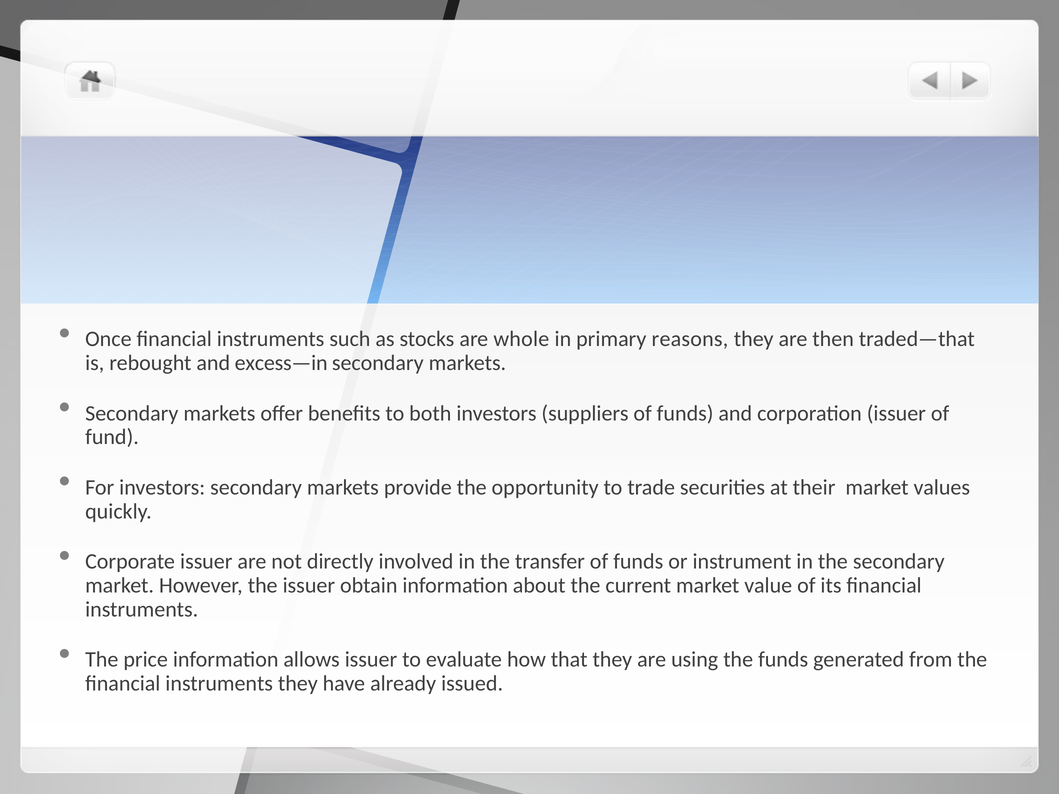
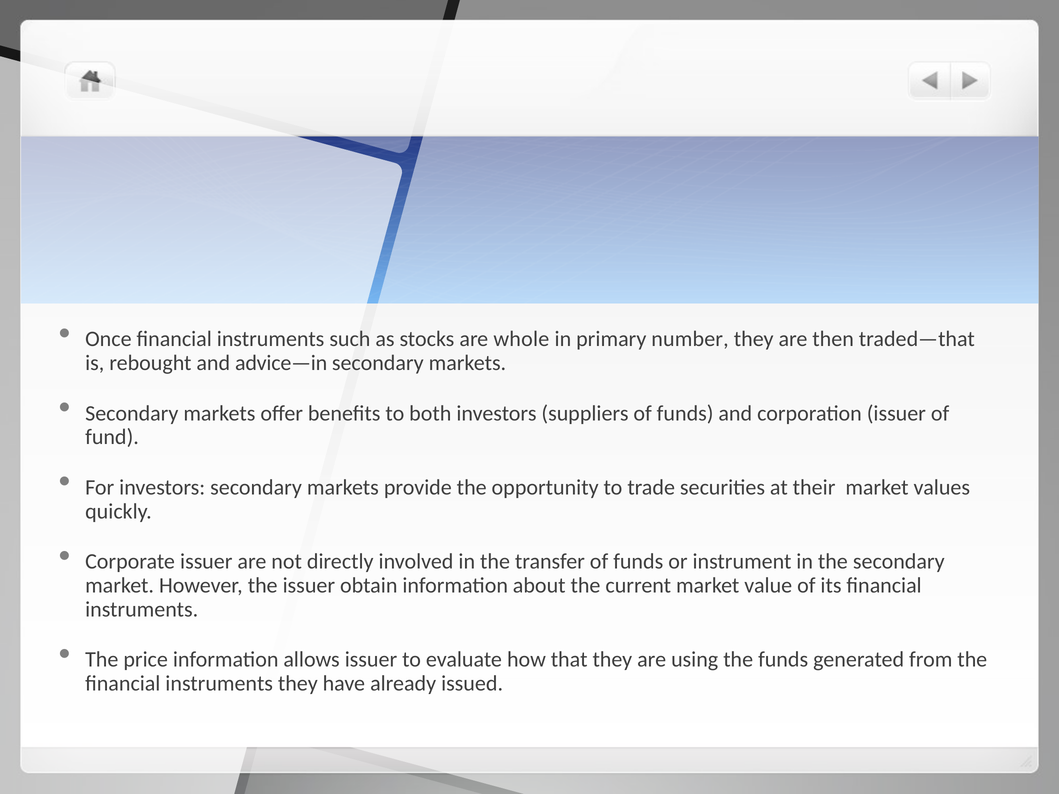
reasons: reasons -> number
excess—in: excess—in -> advice—in
